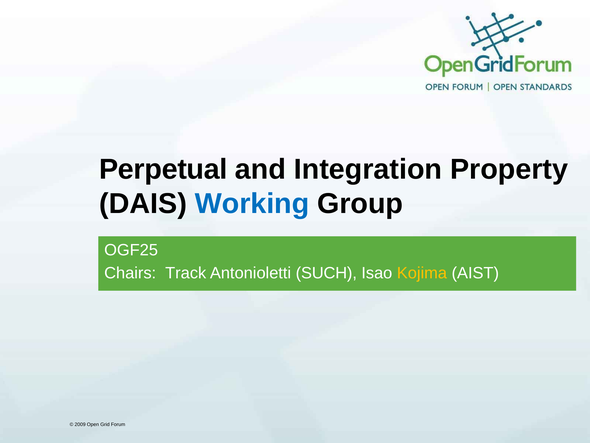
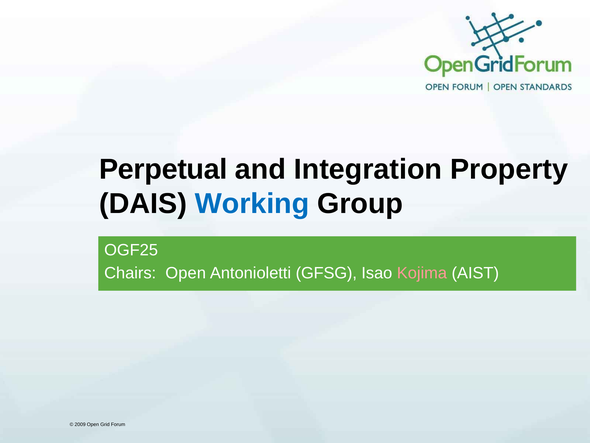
Chairs Track: Track -> Open
SUCH: SUCH -> GFSG
Kojima colour: yellow -> pink
